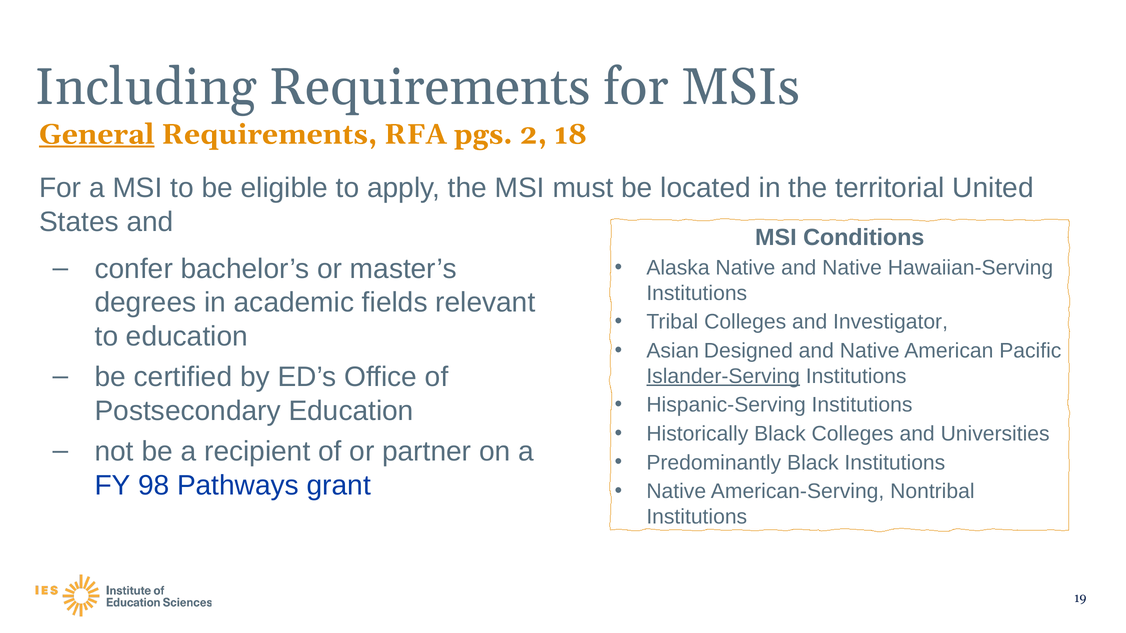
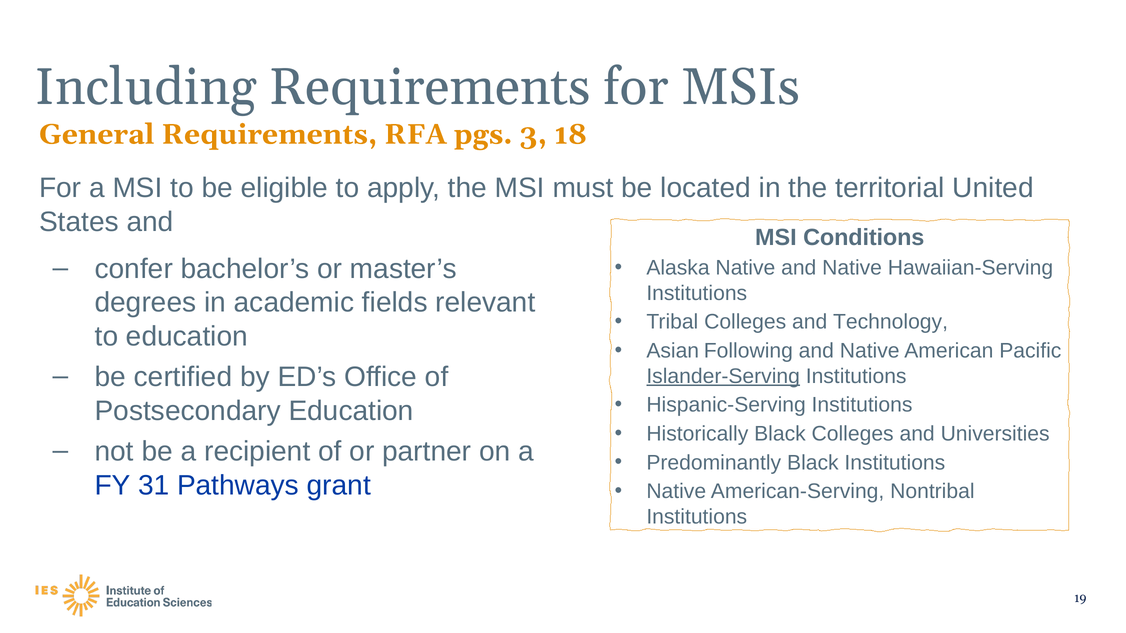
General underline: present -> none
2: 2 -> 3
Investigator: Investigator -> Technology
Designed: Designed -> Following
98: 98 -> 31
